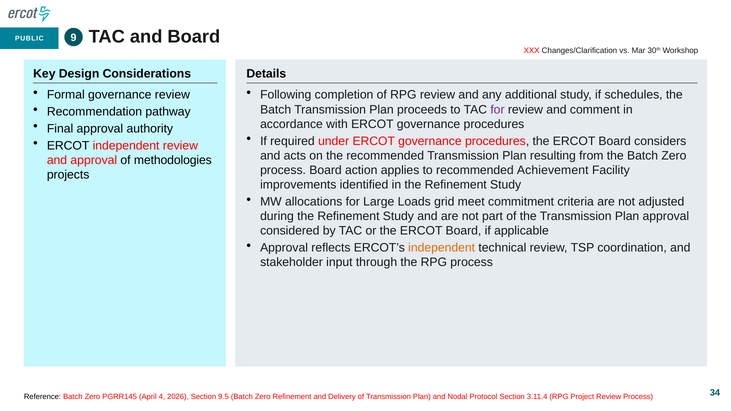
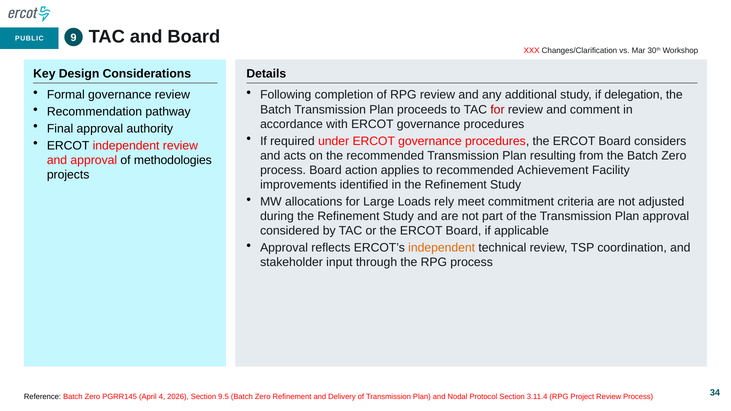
schedules: schedules -> delegation
for at (497, 110) colour: purple -> red
grid: grid -> rely
